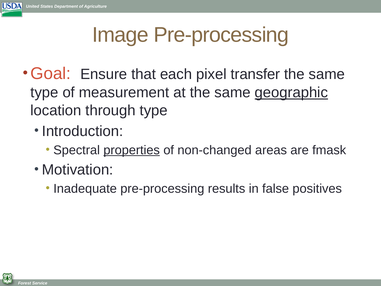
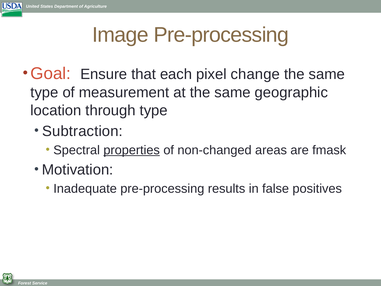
transfer: transfer -> change
geographic underline: present -> none
Introduction: Introduction -> Subtraction
